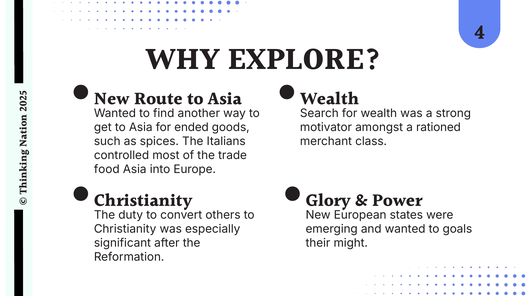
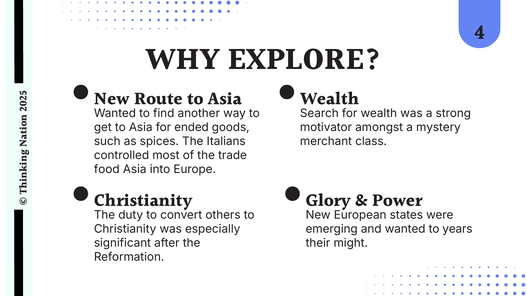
rationed: rationed -> mystery
goals: goals -> years
